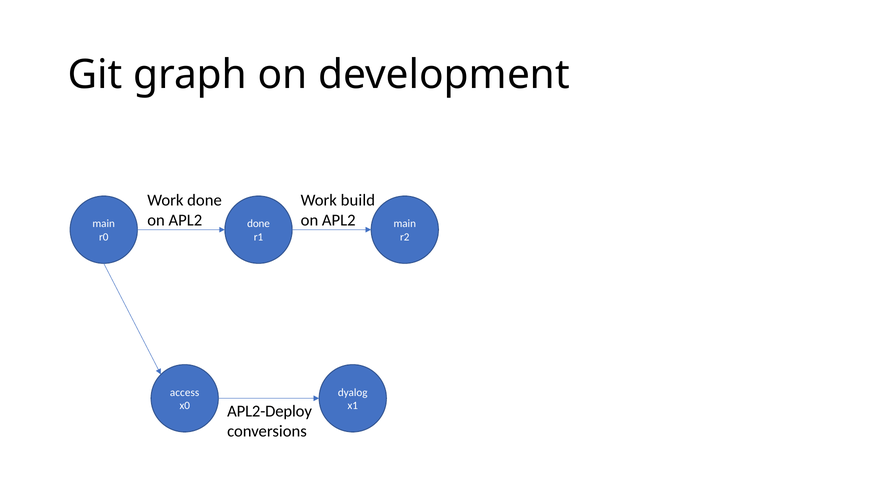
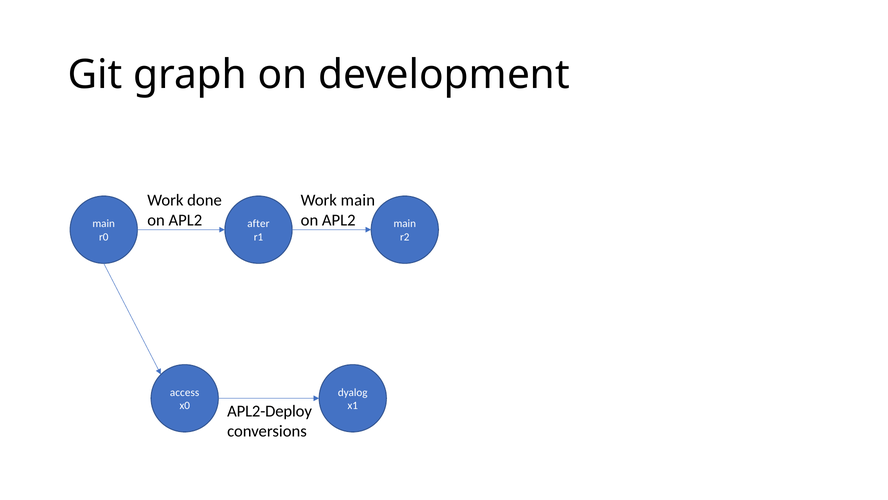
Work build: build -> main
done at (259, 224): done -> after
